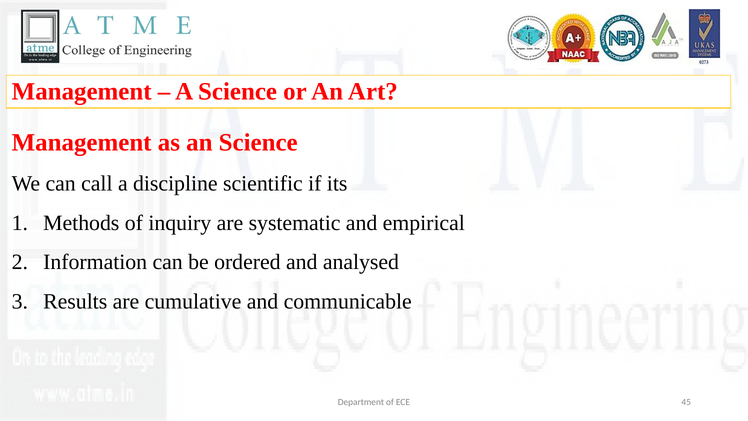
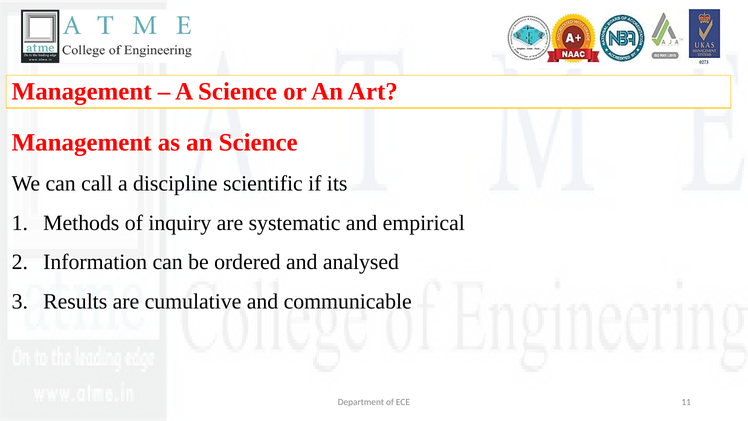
45: 45 -> 11
